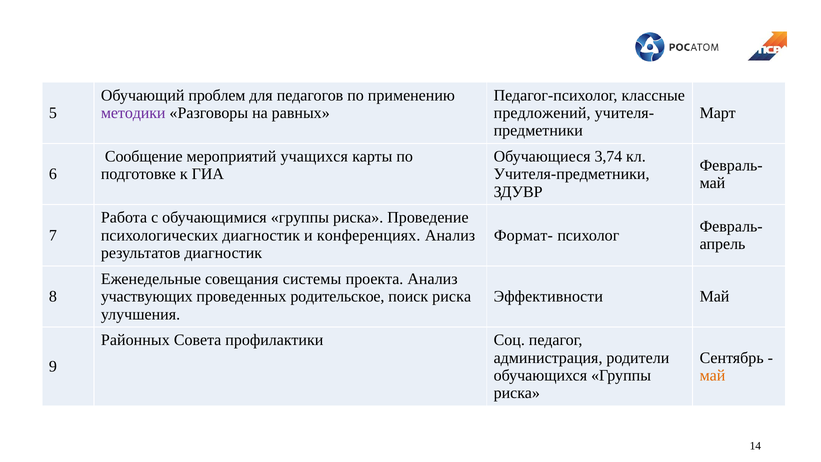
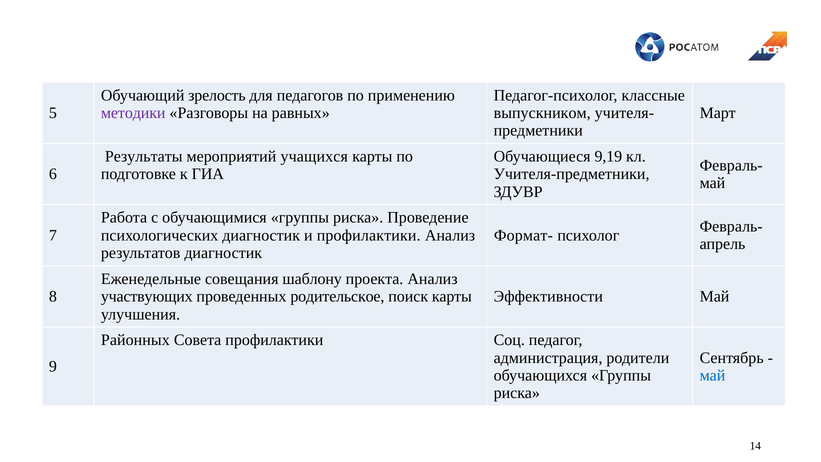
проблем: проблем -> зрелость
предложений: предложений -> выпускником
Сообщение: Сообщение -> Результаты
3,74: 3,74 -> 9,19
и конференциях: конференциях -> профилактики
системы: системы -> шаблону
поиск риска: риска -> карты
май at (712, 375) colour: orange -> blue
